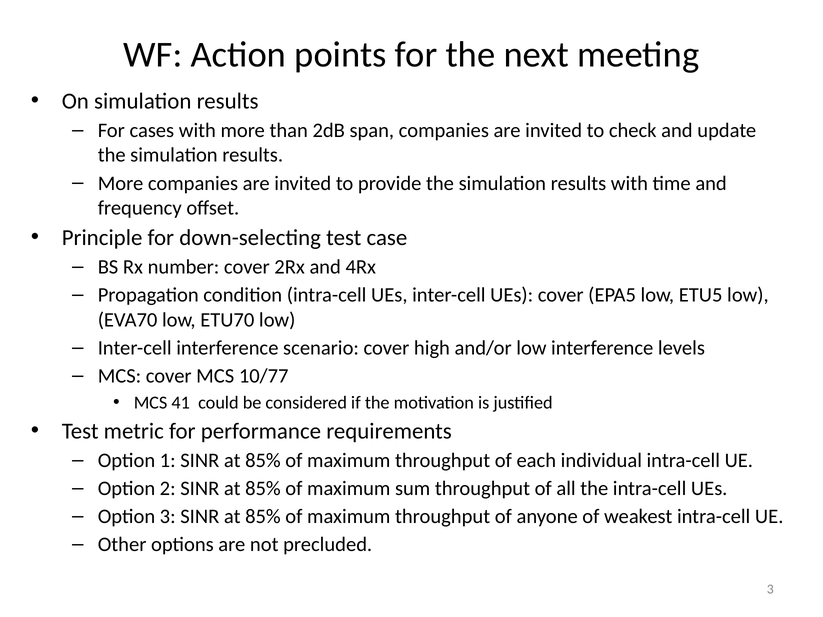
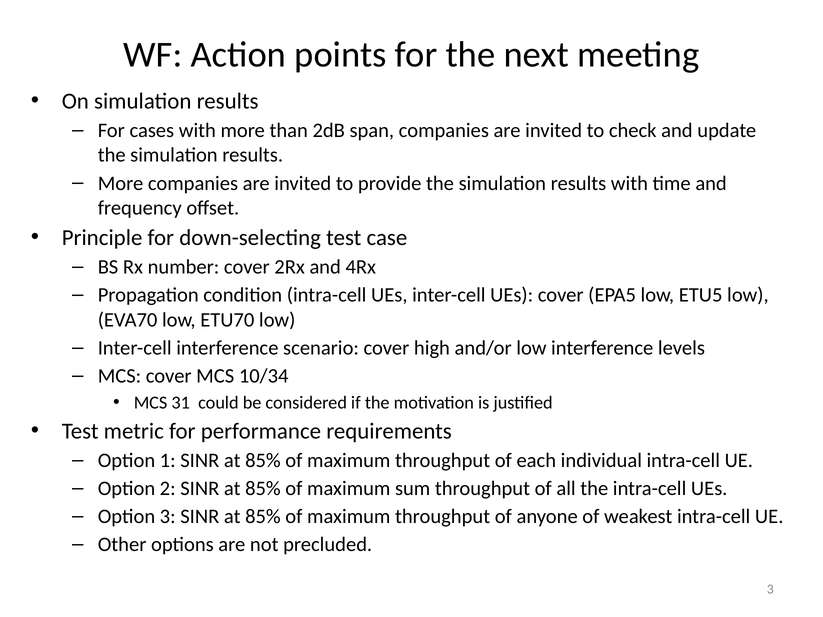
10/77: 10/77 -> 10/34
41: 41 -> 31
